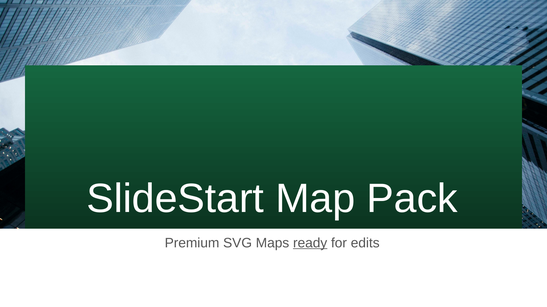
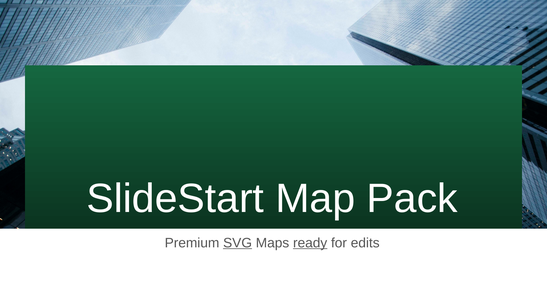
SVG underline: none -> present
